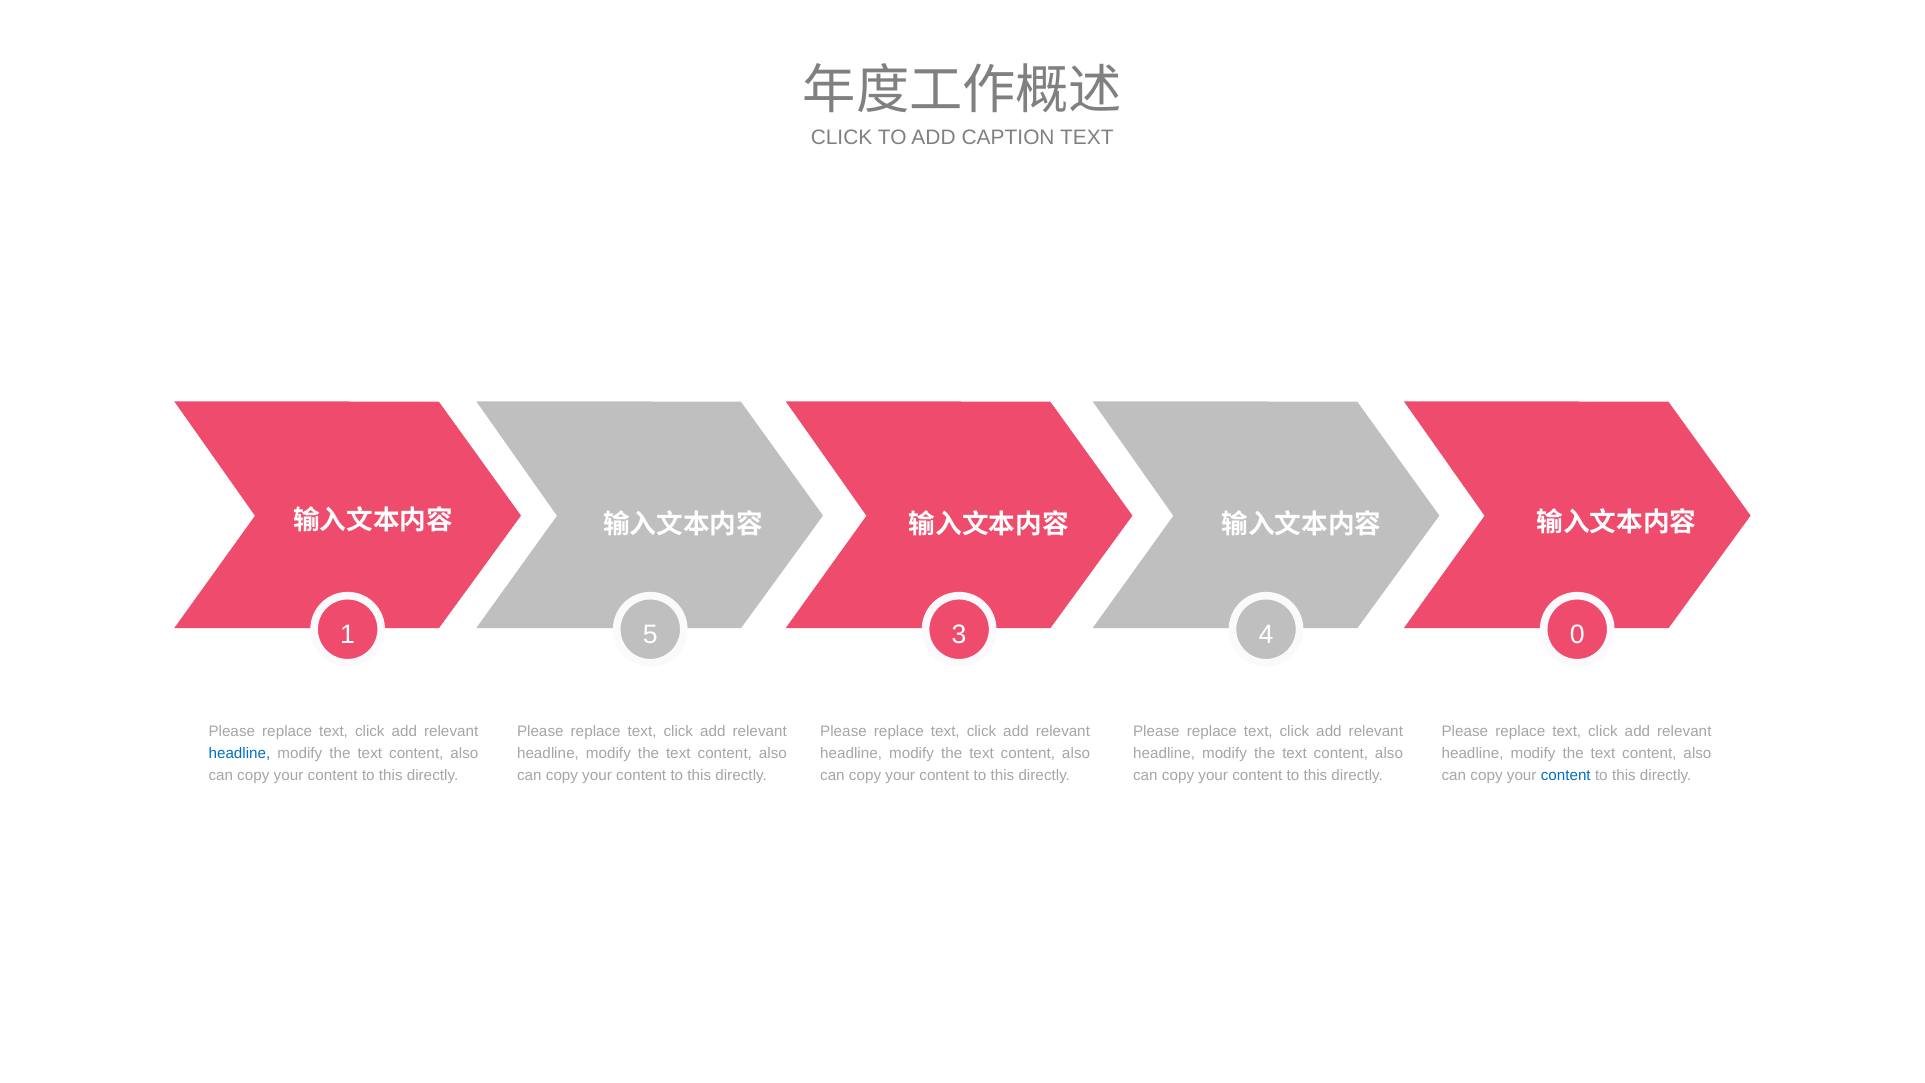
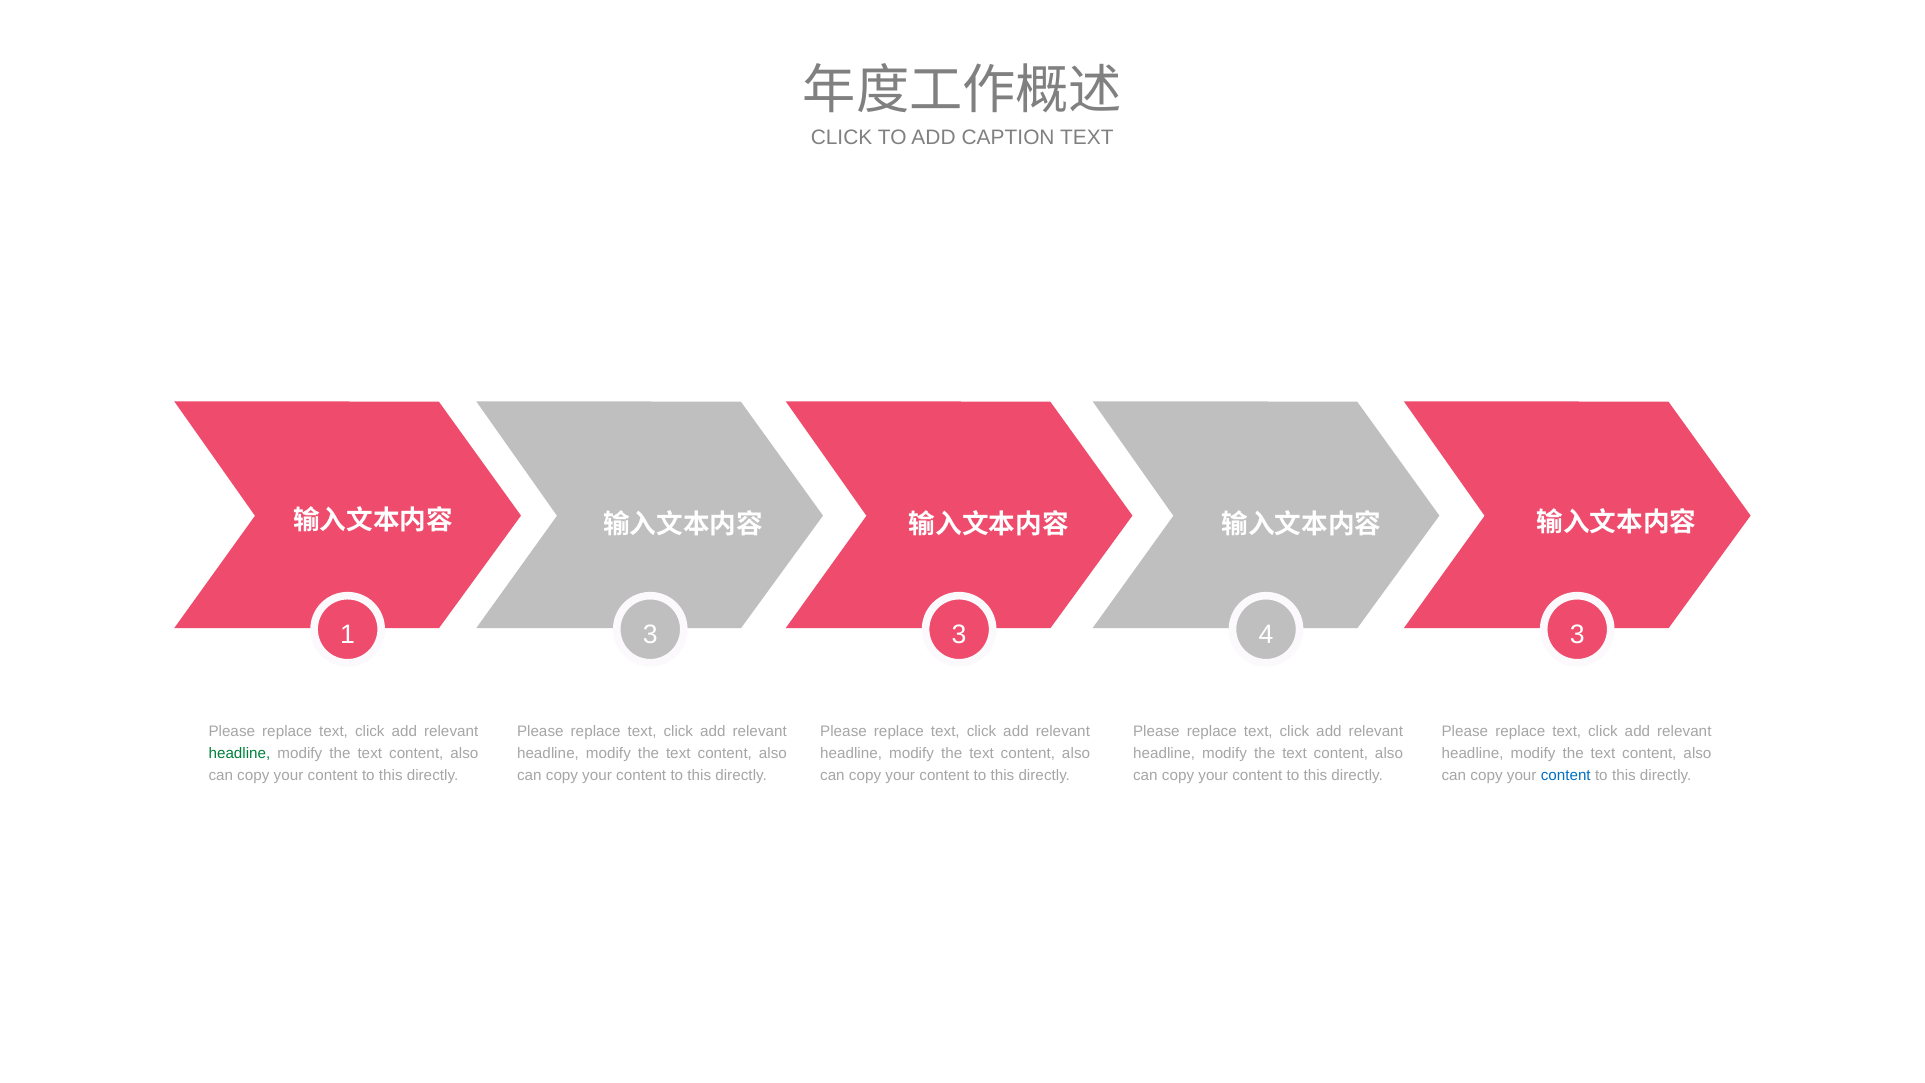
1 5: 5 -> 3
4 0: 0 -> 3
headline at (239, 753) colour: blue -> green
